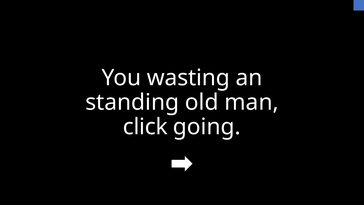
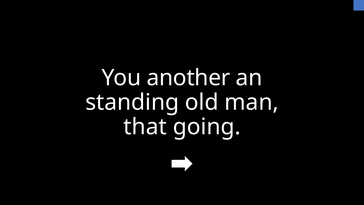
wasting: wasting -> another
click: click -> that
